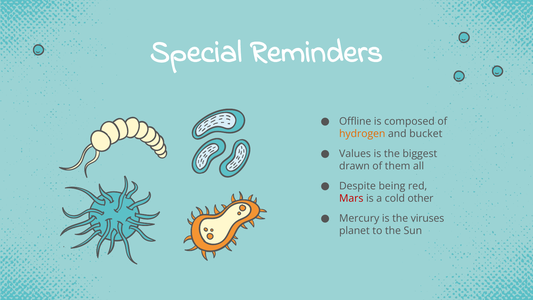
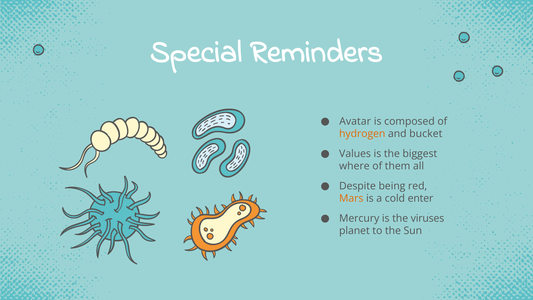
Offline: Offline -> Avatar
drawn: drawn -> where
Mars colour: red -> orange
other: other -> enter
